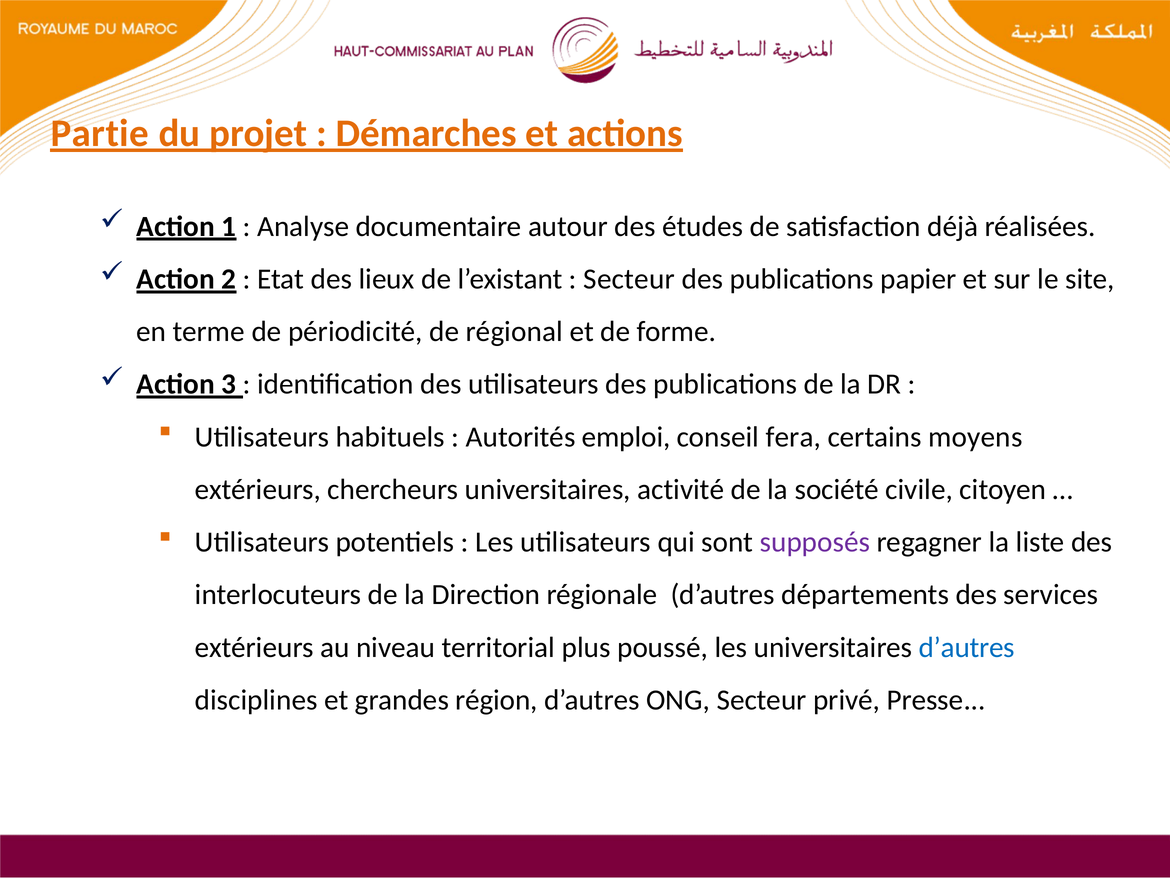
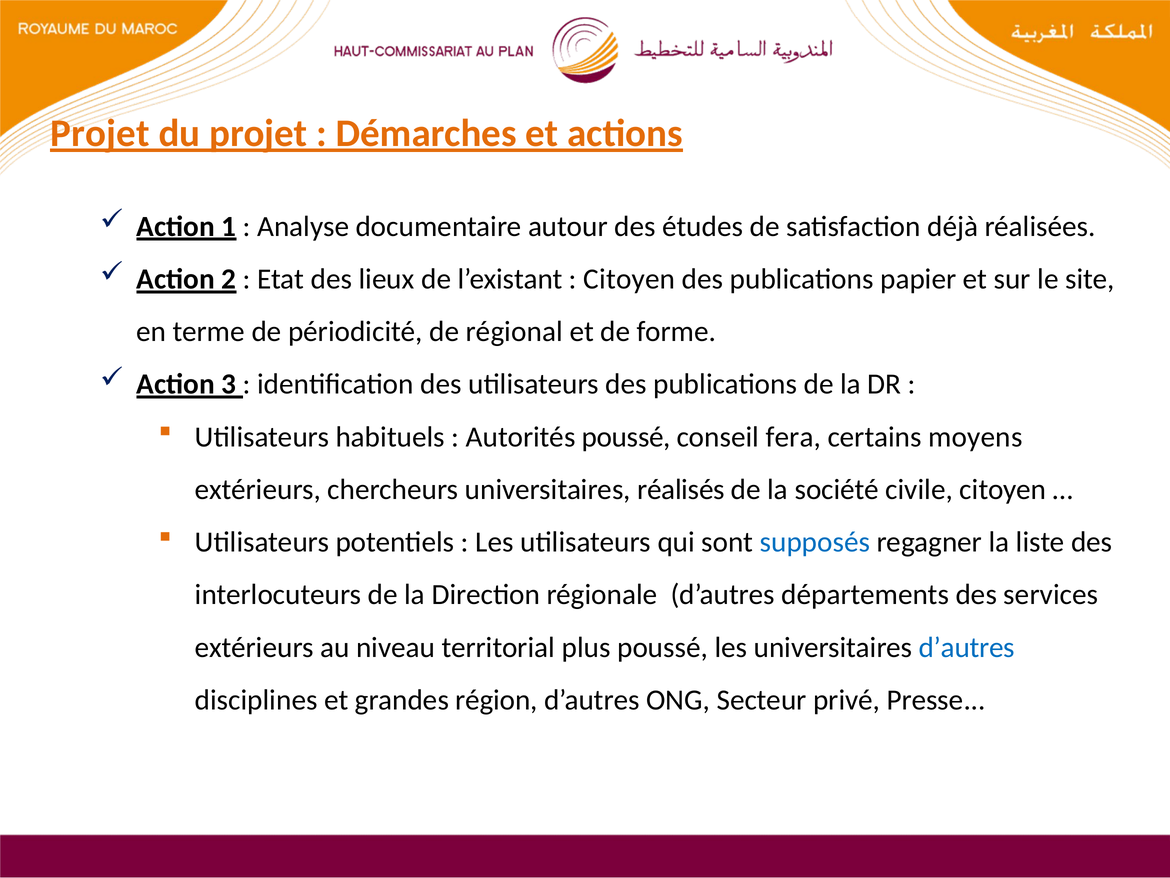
Partie at (100, 134): Partie -> Projet
Secteur at (629, 279): Secteur -> Citoyen
Autorités emploi: emploi -> poussé
activité: activité -> réalisés
supposés colour: purple -> blue
